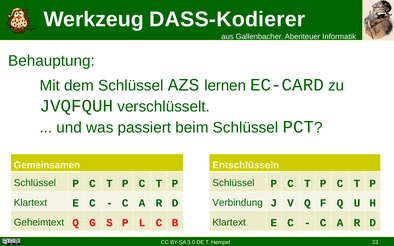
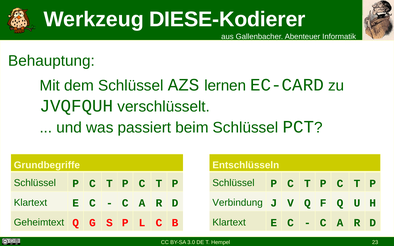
DASS-Kodierer: DASS-Kodierer -> DIESE-Kodierer
Gemeinsamen: Gemeinsamen -> Grundbegriffe
